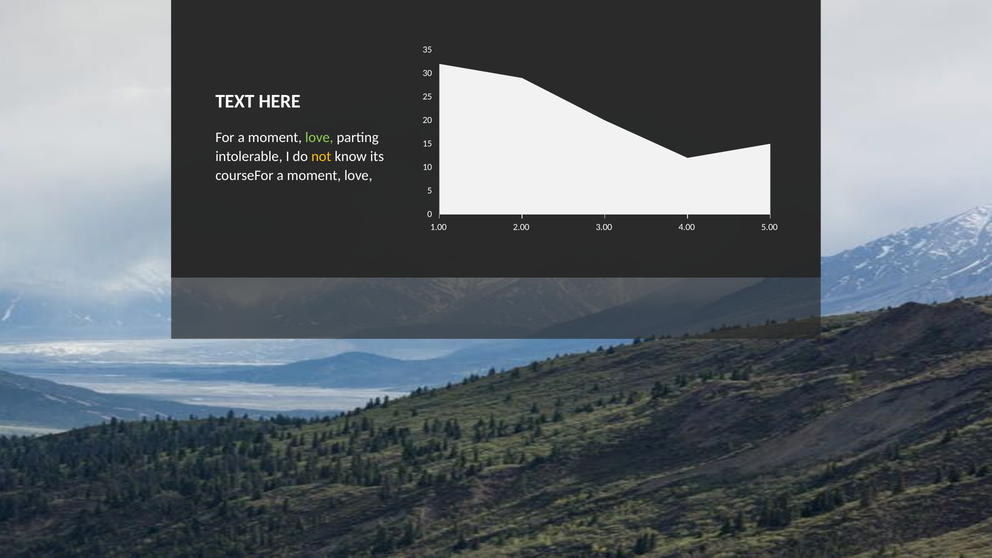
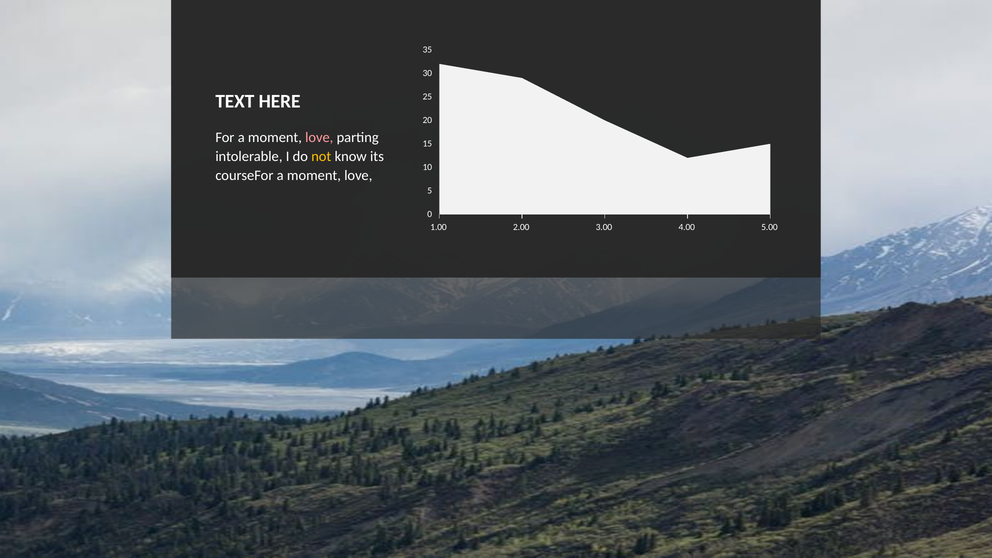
love at (319, 137) colour: light green -> pink
